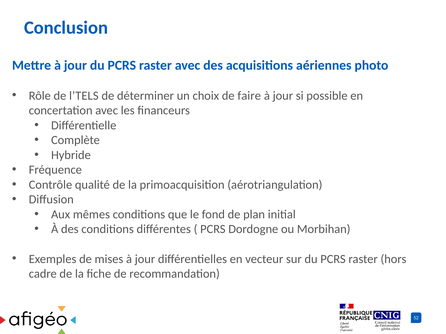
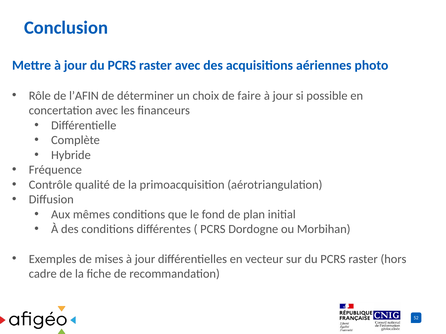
l’TELS: l’TELS -> l’AFIN
